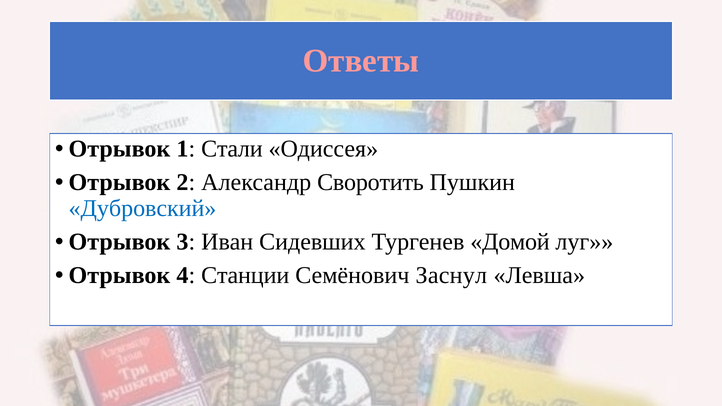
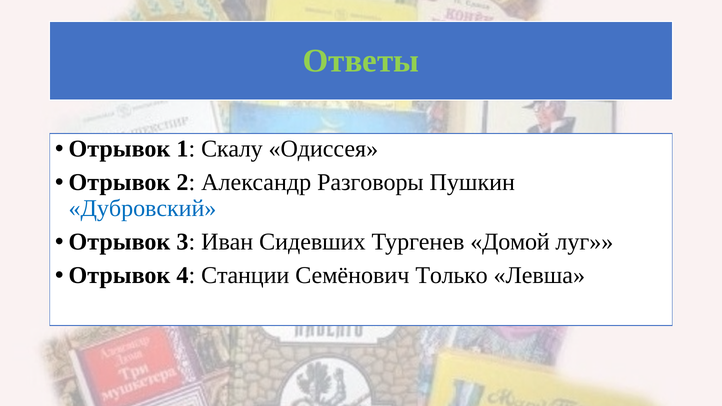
Ответы colour: pink -> light green
Стали: Стали -> Скалу
Своротить: Своротить -> Разговоры
Заснул: Заснул -> Только
